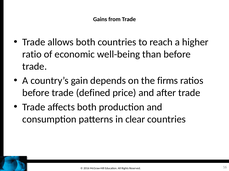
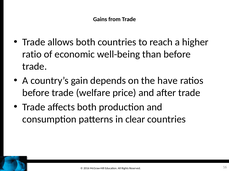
firms: firms -> have
defined: defined -> welfare
